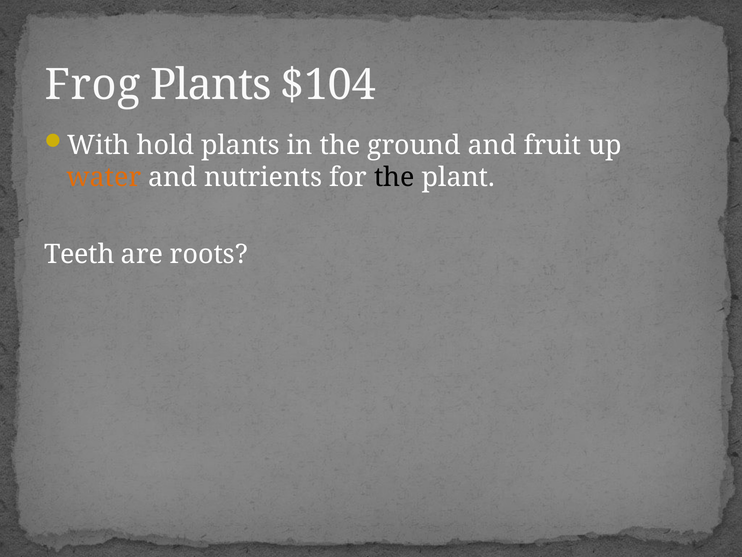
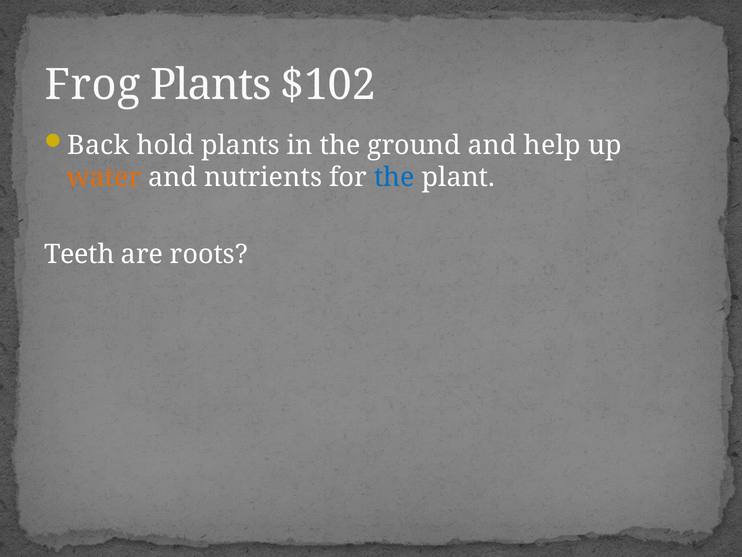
$104: $104 -> $102
With: With -> Back
fruit: fruit -> help
the at (394, 177) colour: black -> blue
